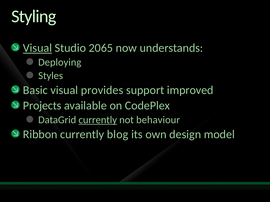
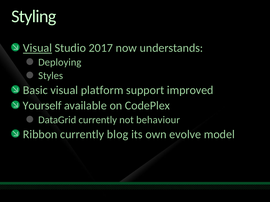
2065: 2065 -> 2017
provides: provides -> platform
Projects: Projects -> Yourself
currently at (98, 120) underline: present -> none
design: design -> evolve
